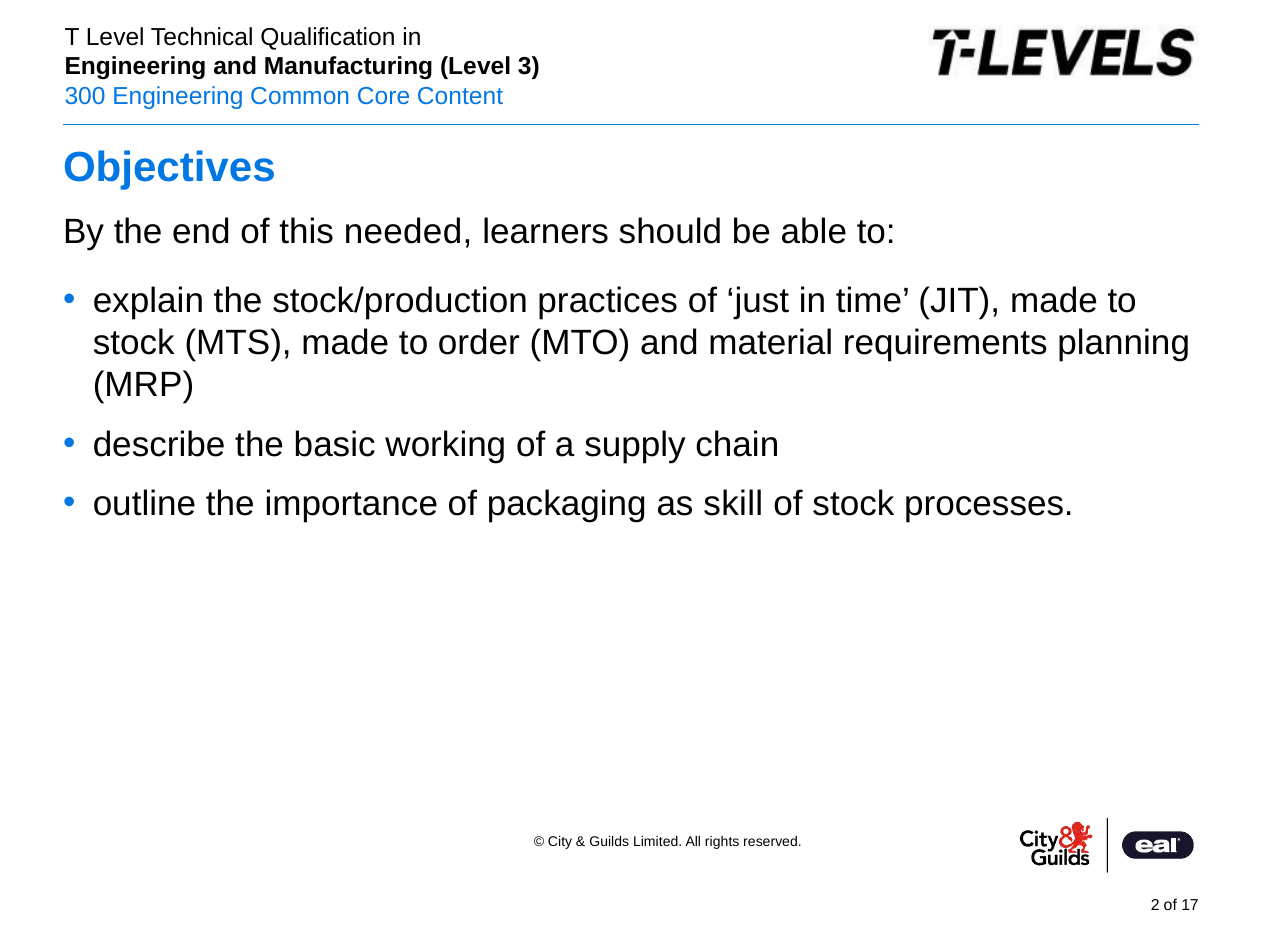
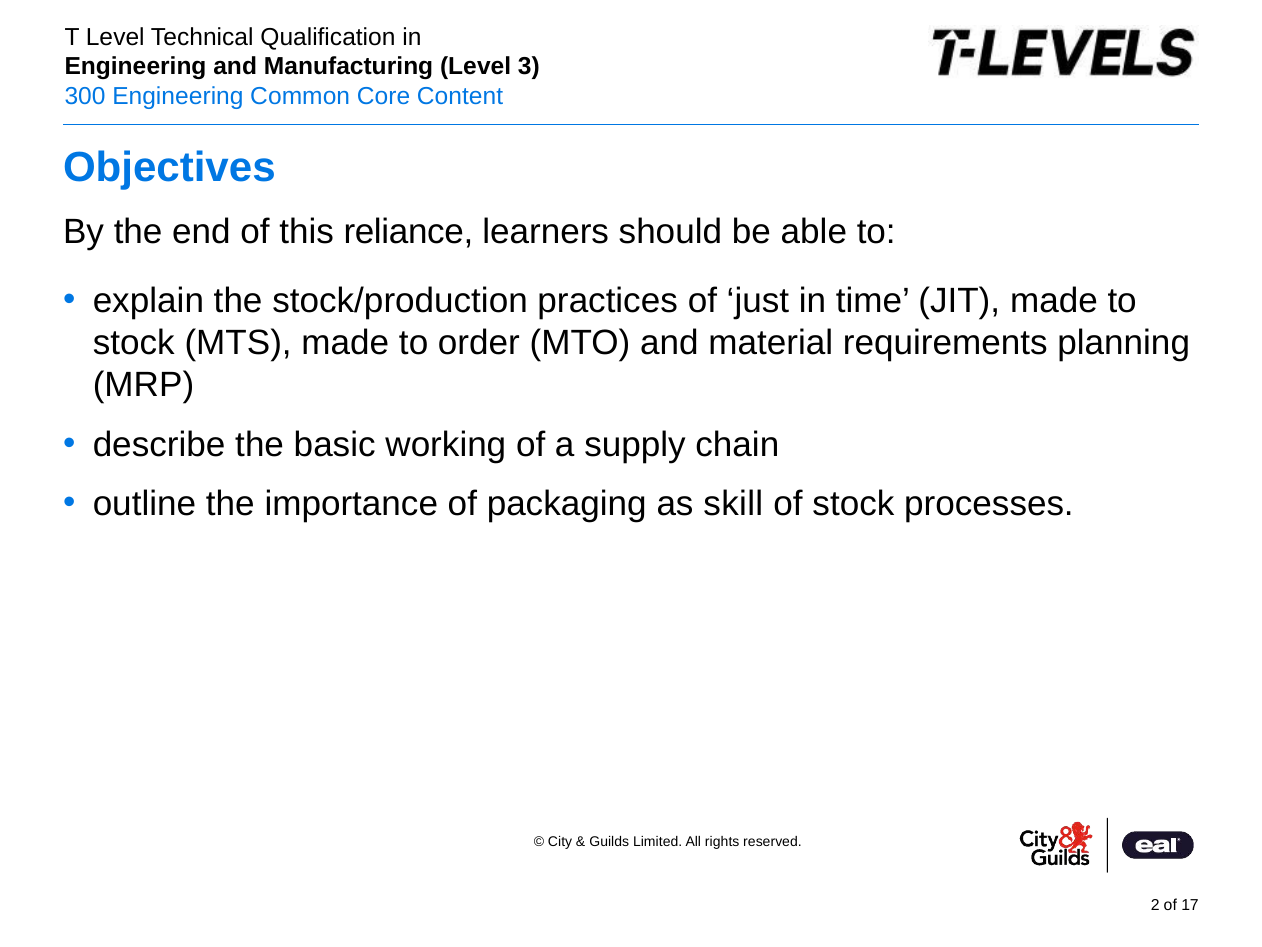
needed: needed -> reliance
